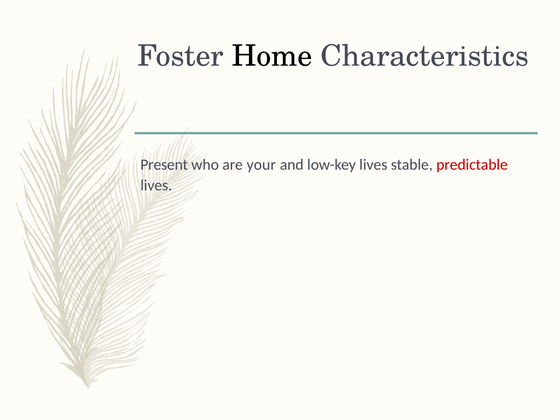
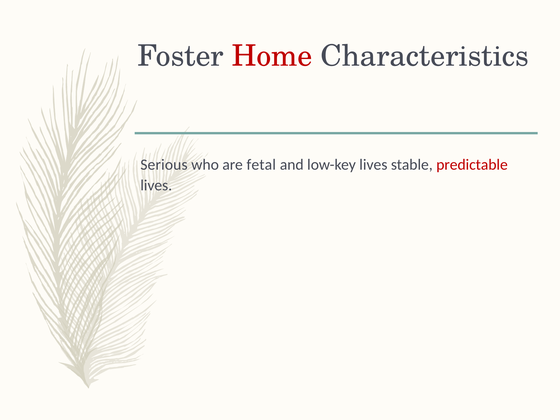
Home colour: black -> red
Present: Present -> Serious
your: your -> fetal
